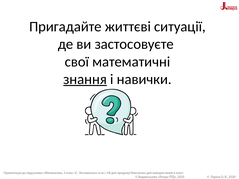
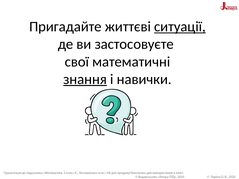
ситуації underline: none -> present
